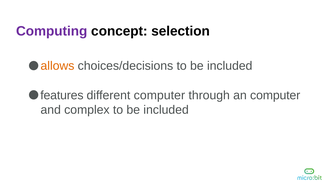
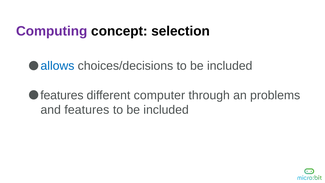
allows colour: orange -> blue
an computer: computer -> problems
and complex: complex -> features
